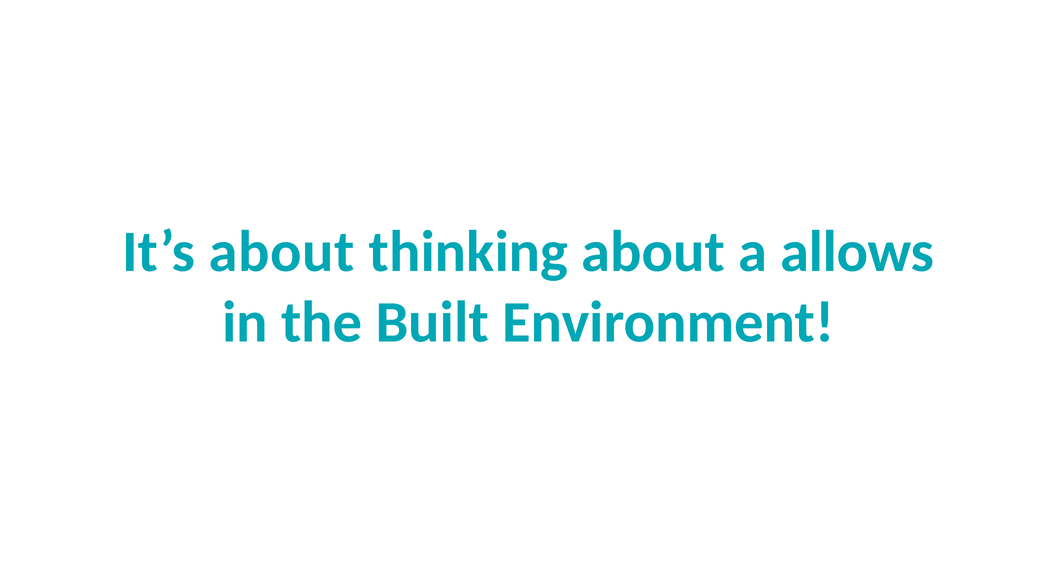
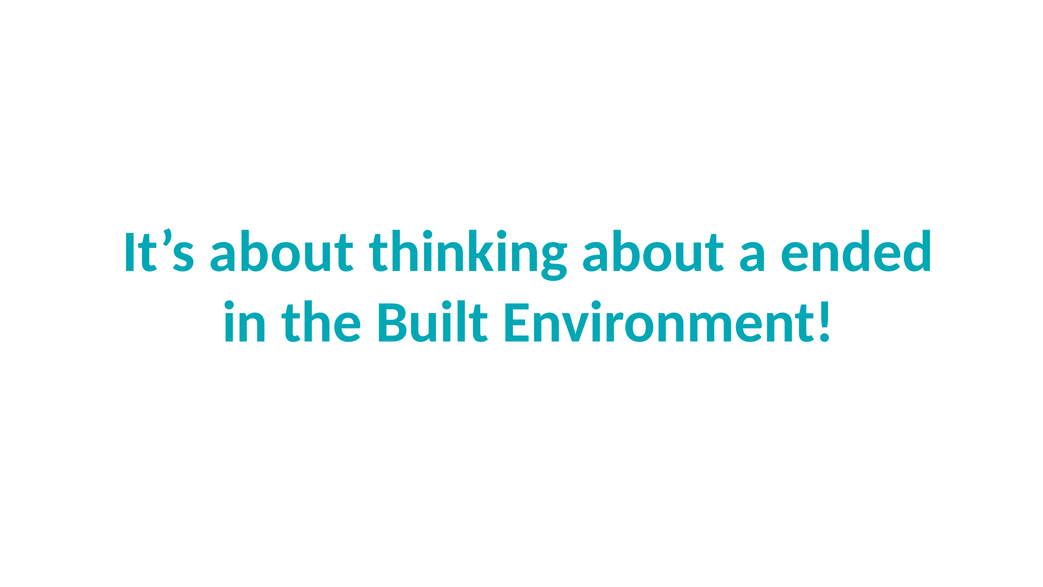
a allows: allows -> ended
